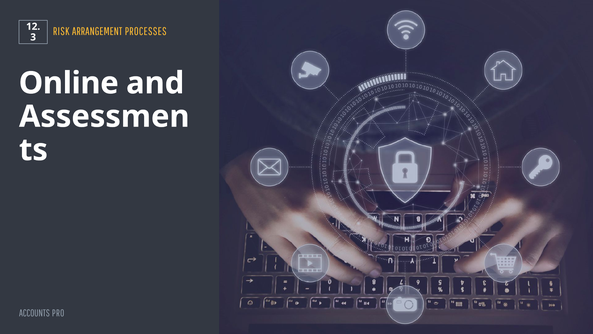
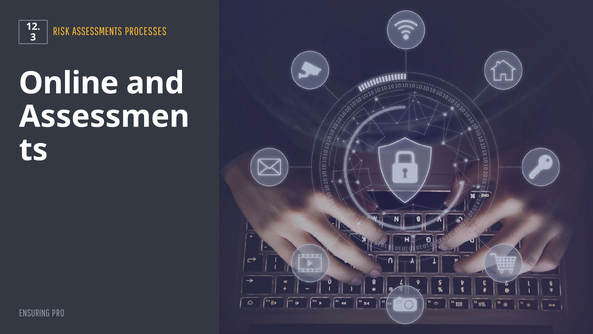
ARRANGEMENT: ARRANGEMENT -> ASSESSMENTS
ACCOUNTS: ACCOUNTS -> ENSURING
